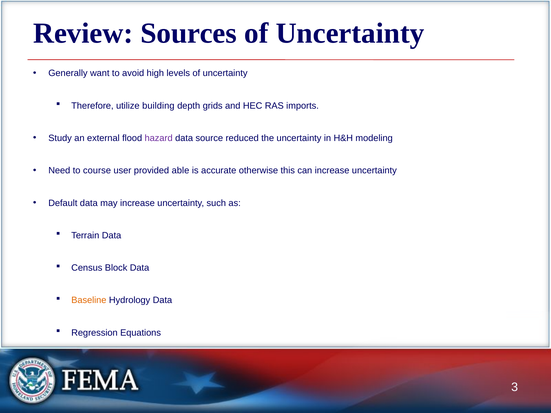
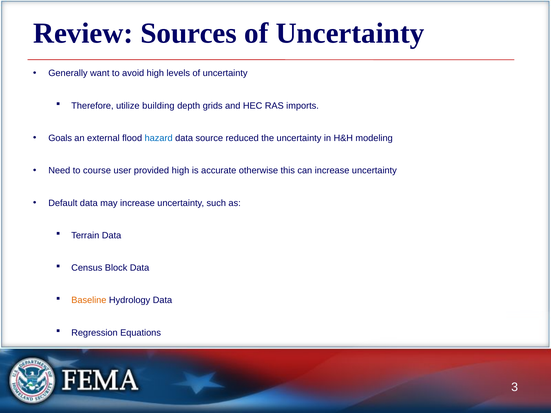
Study: Study -> Goals
hazard colour: purple -> blue
provided able: able -> high
